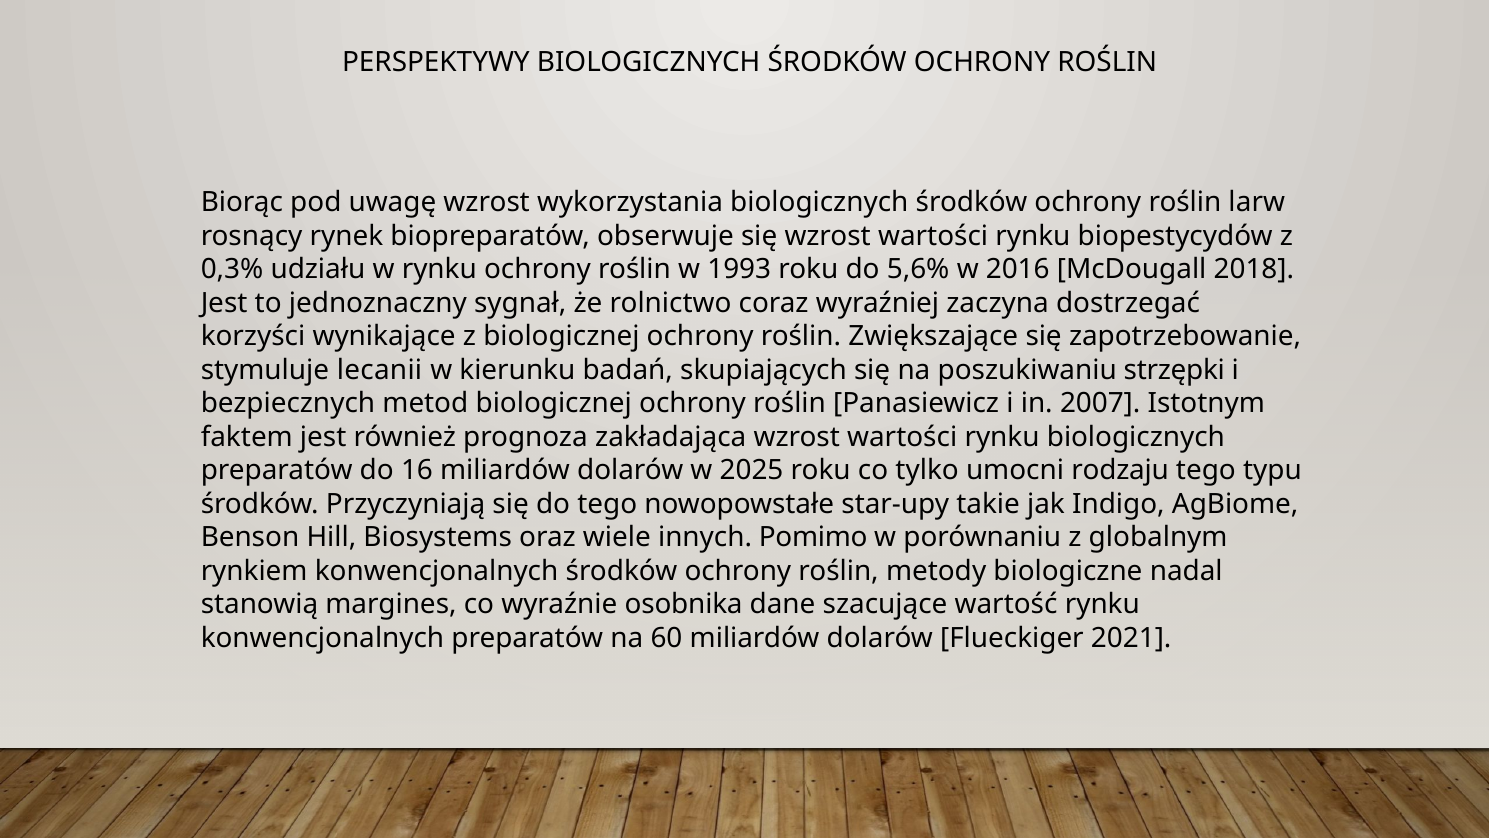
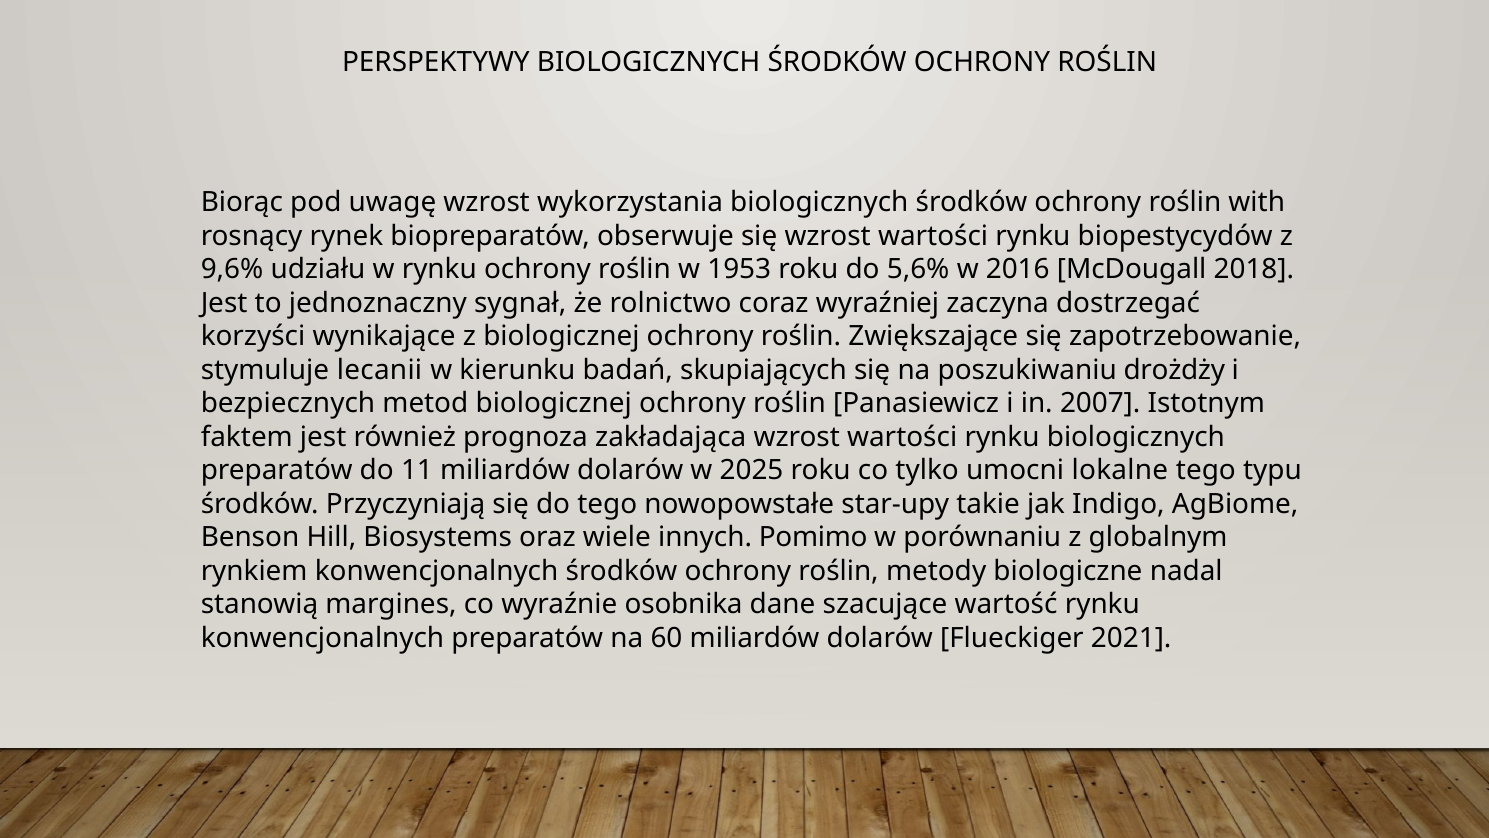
larw: larw -> with
0,3%: 0,3% -> 9,6%
1993: 1993 -> 1953
strzępki: strzępki -> drożdży
16: 16 -> 11
rodzaju: rodzaju -> lokalne
